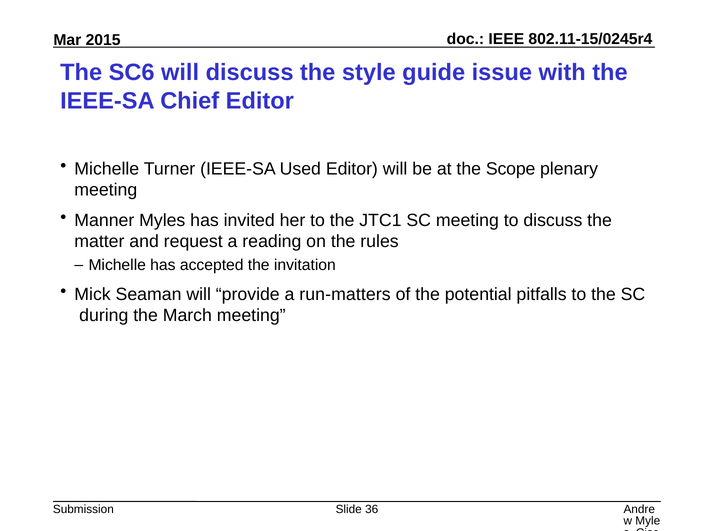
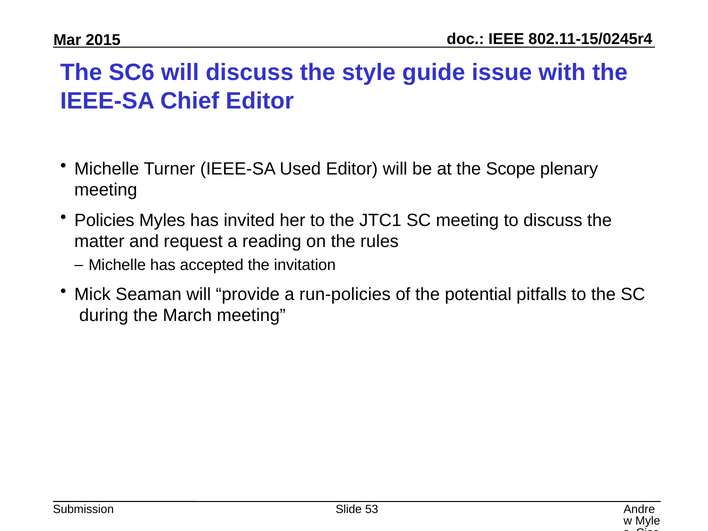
Manner: Manner -> Policies
run-matters: run-matters -> run-policies
36: 36 -> 53
